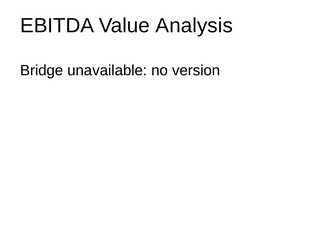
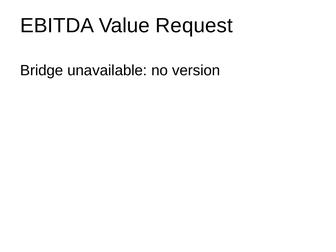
Analysis: Analysis -> Request
